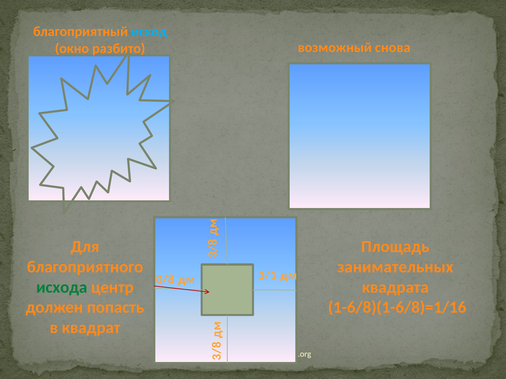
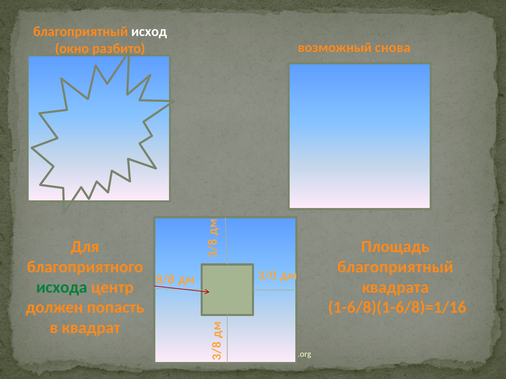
исход colour: light blue -> white
занимательных at (395, 267): занимательных -> благоприятный
3/1: 3/1 -> 3/0
0/8: 0/8 -> 8/8
